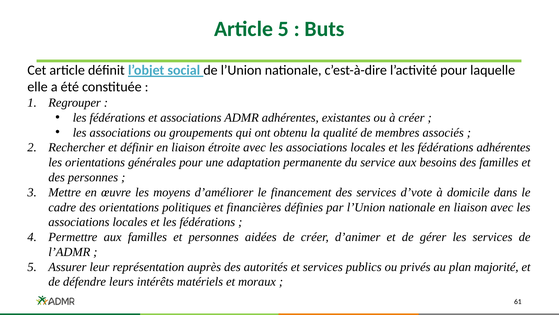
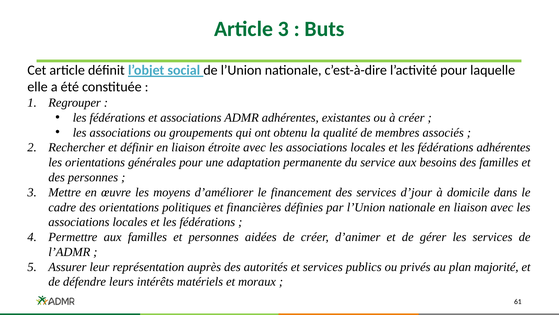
Article 5: 5 -> 3
d’vote: d’vote -> d’jour
